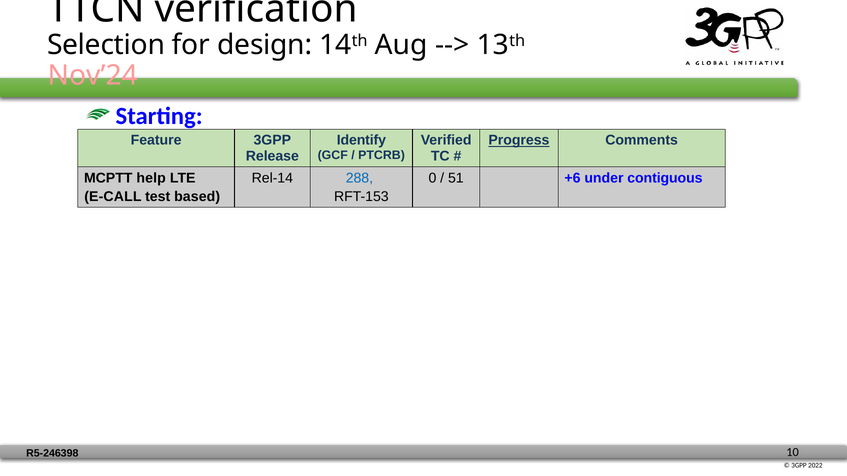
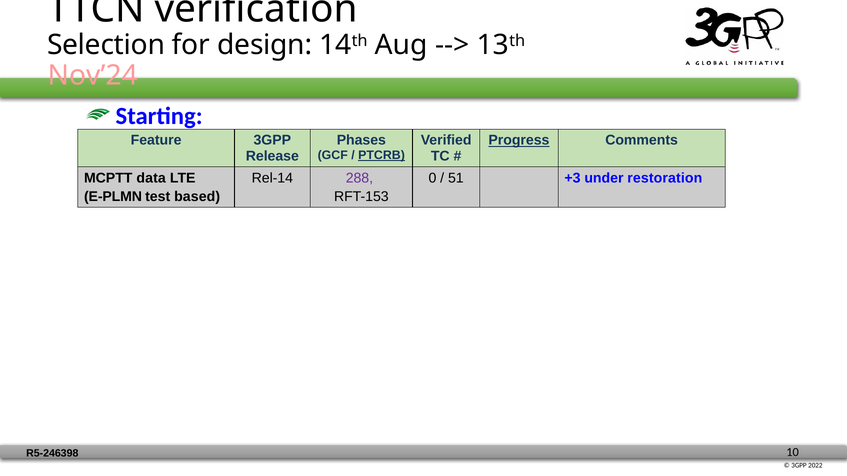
Identify: Identify -> Phases
PTCRB underline: none -> present
+6: +6 -> +3
contiguous: contiguous -> restoration
help: help -> data
288 colour: blue -> purple
E-CALL: E-CALL -> E-PLMN
